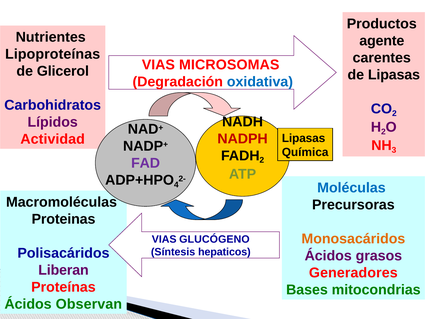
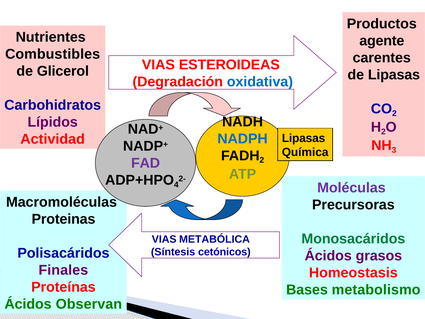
Lipoproteínas: Lipoproteínas -> Combustibles
MICROSOMAS: MICROSOMAS -> ESTEROIDEAS
NADPH colour: red -> blue
Moléculas colour: blue -> purple
Monosacáridos colour: orange -> green
GLUCÓGENO: GLUCÓGENO -> METABÓLICA
hepaticos: hepaticos -> cetónicos
Liberan: Liberan -> Finales
Generadores: Generadores -> Homeostasis
mitocondrias: mitocondrias -> metabolismo
